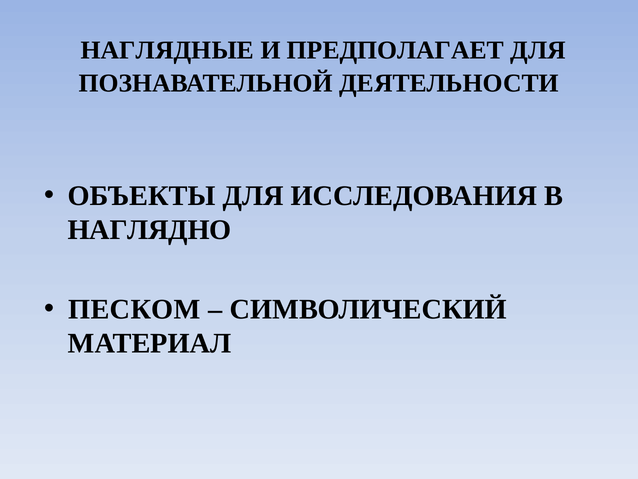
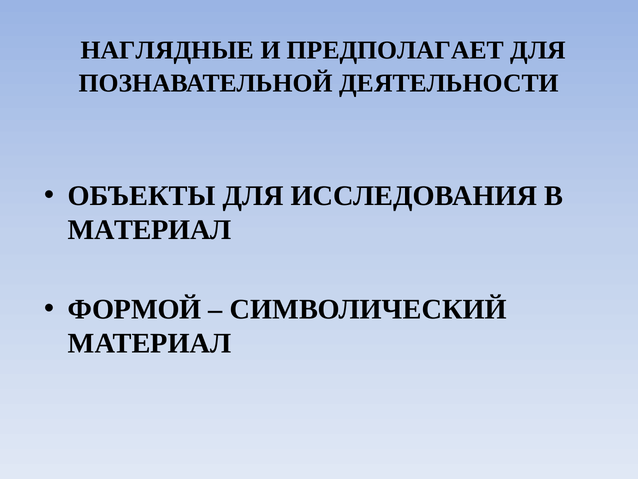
НАГЛЯДНО at (150, 230): НАГЛЯДНО -> МАТЕРИАЛ
ПЕСКОМ: ПЕСКОМ -> ФОРМОЙ
